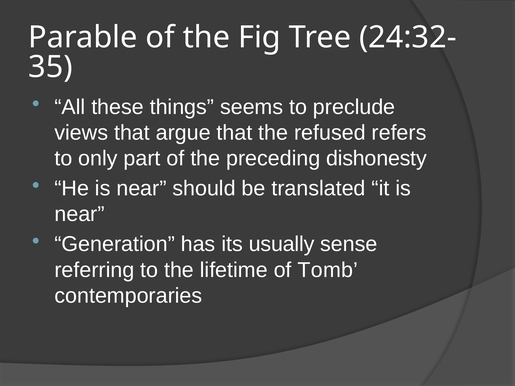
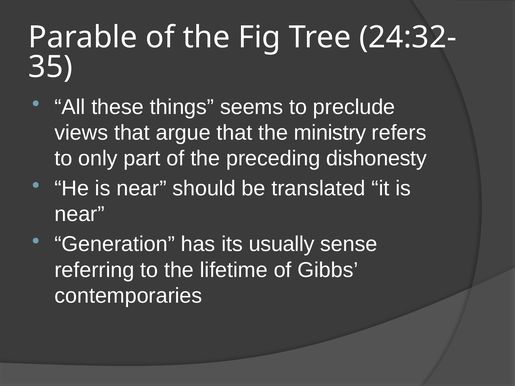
refused: refused -> ministry
Tomb: Tomb -> Gibbs
